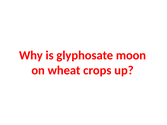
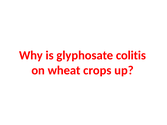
moon: moon -> colitis
